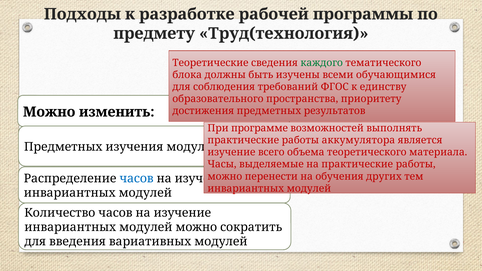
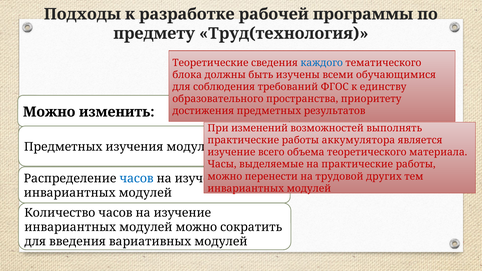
каждого colour: green -> blue
программе: программе -> изменений
обучения: обучения -> трудовой
